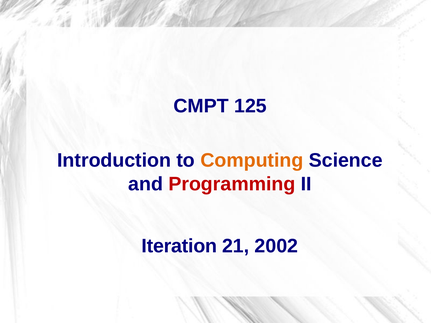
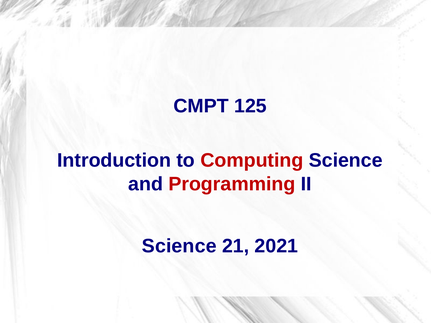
Computing colour: orange -> red
Iteration at (179, 246): Iteration -> Science
2002: 2002 -> 2021
